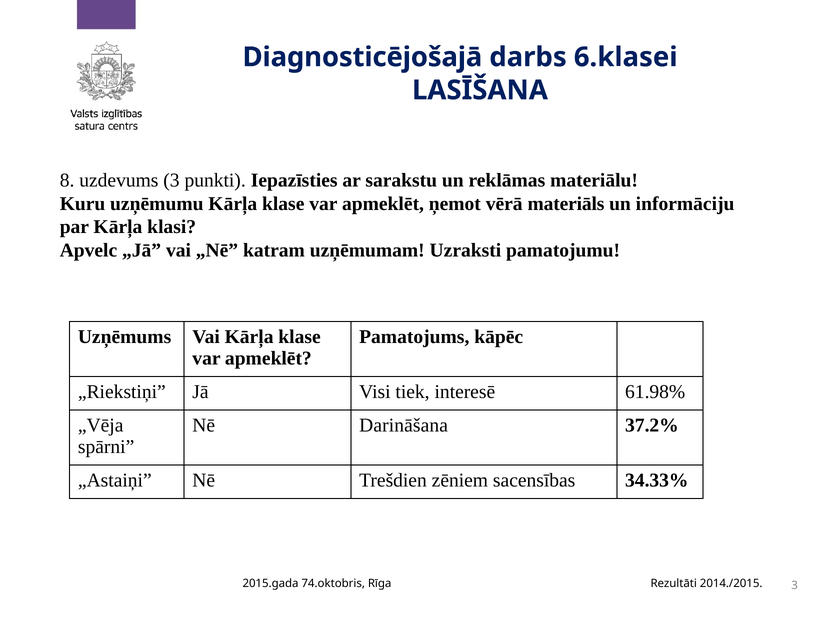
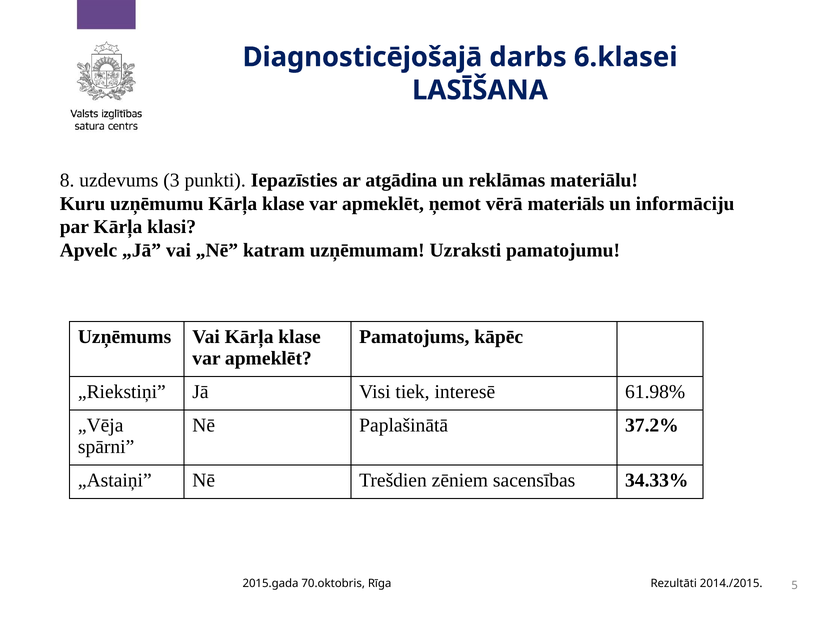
sarakstu: sarakstu -> atgādina
Darināšana: Darināšana -> Paplašinātā
74.oktobris: 74.oktobris -> 70.oktobris
2014./2015 3: 3 -> 5
